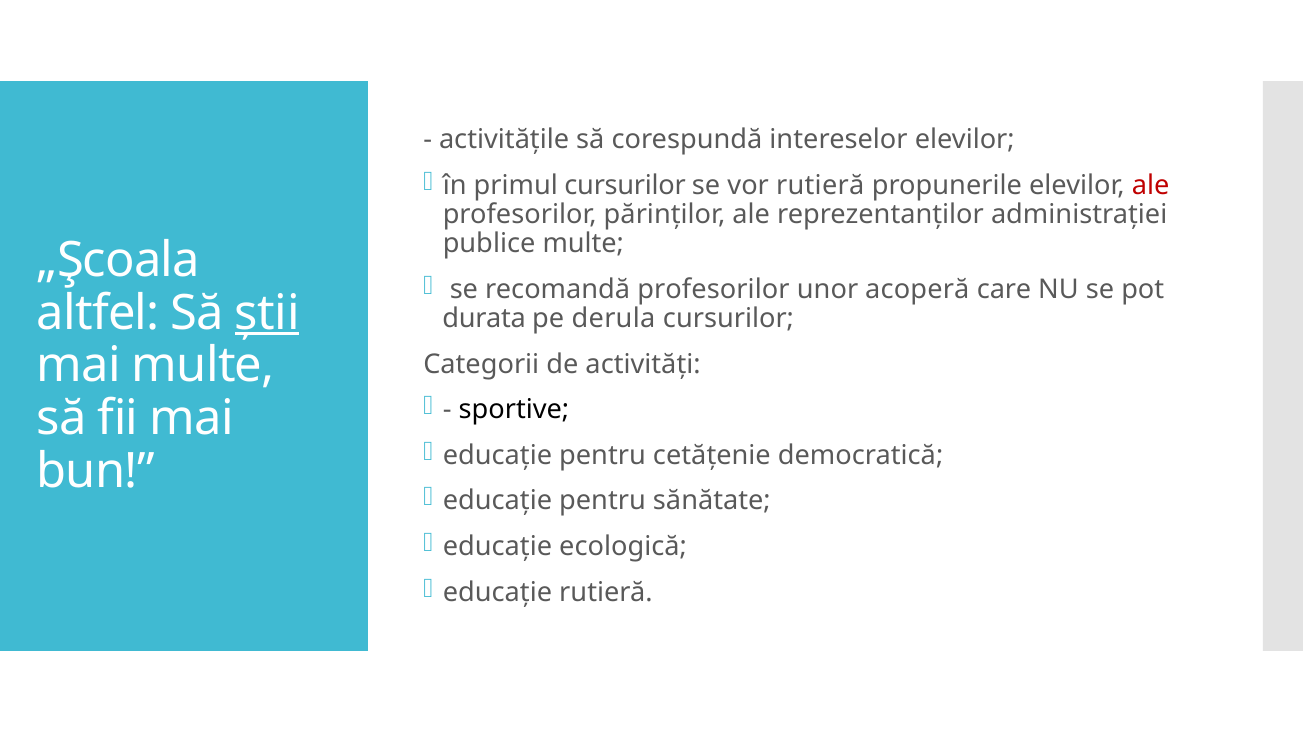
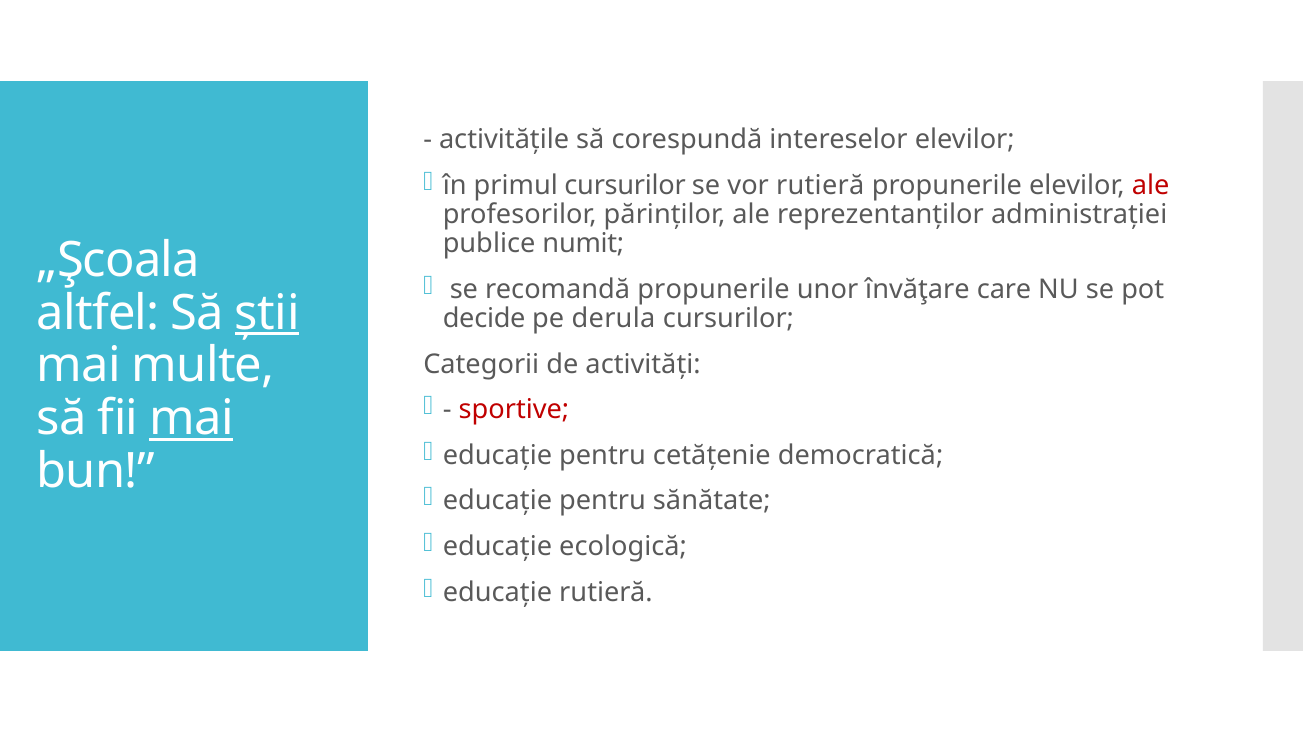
publice multe: multe -> numit
recomandă profesorilor: profesorilor -> propunerile
acoperă: acoperă -> învăţare
durata: durata -> decide
sportive colour: black -> red
mai at (192, 418) underline: none -> present
